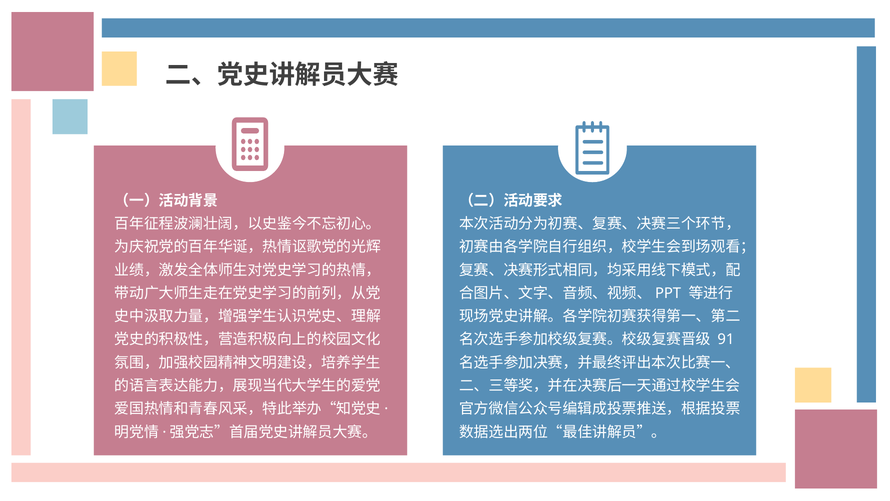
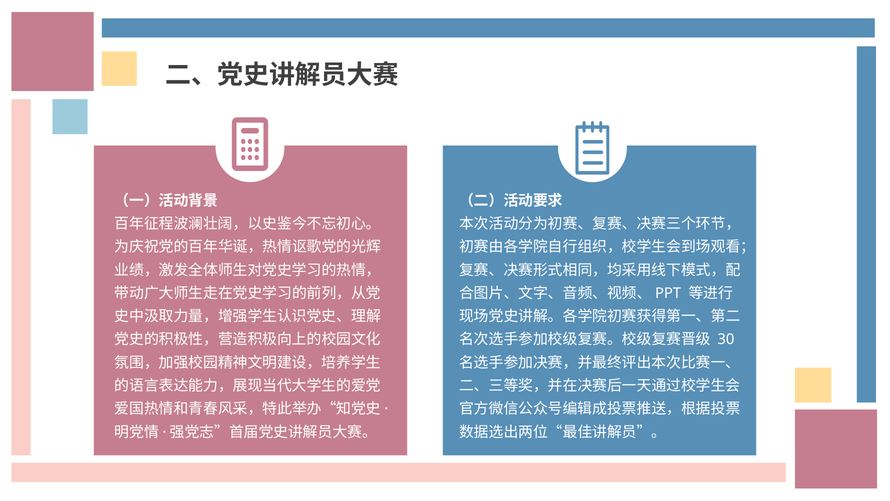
91: 91 -> 30
